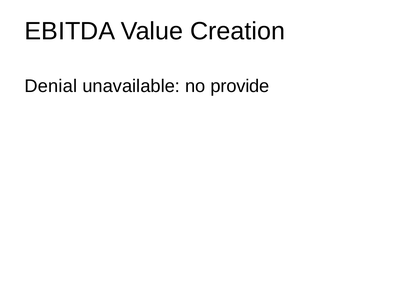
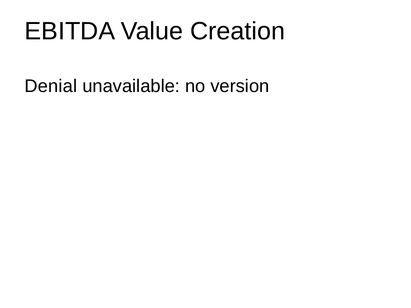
provide: provide -> version
